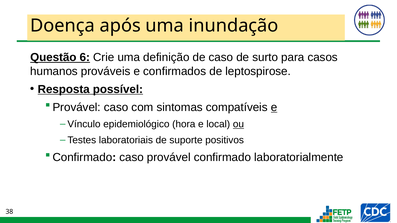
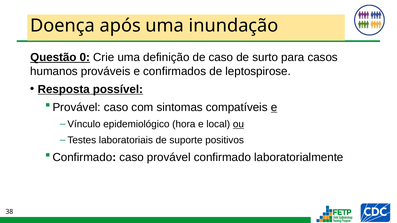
6: 6 -> 0
